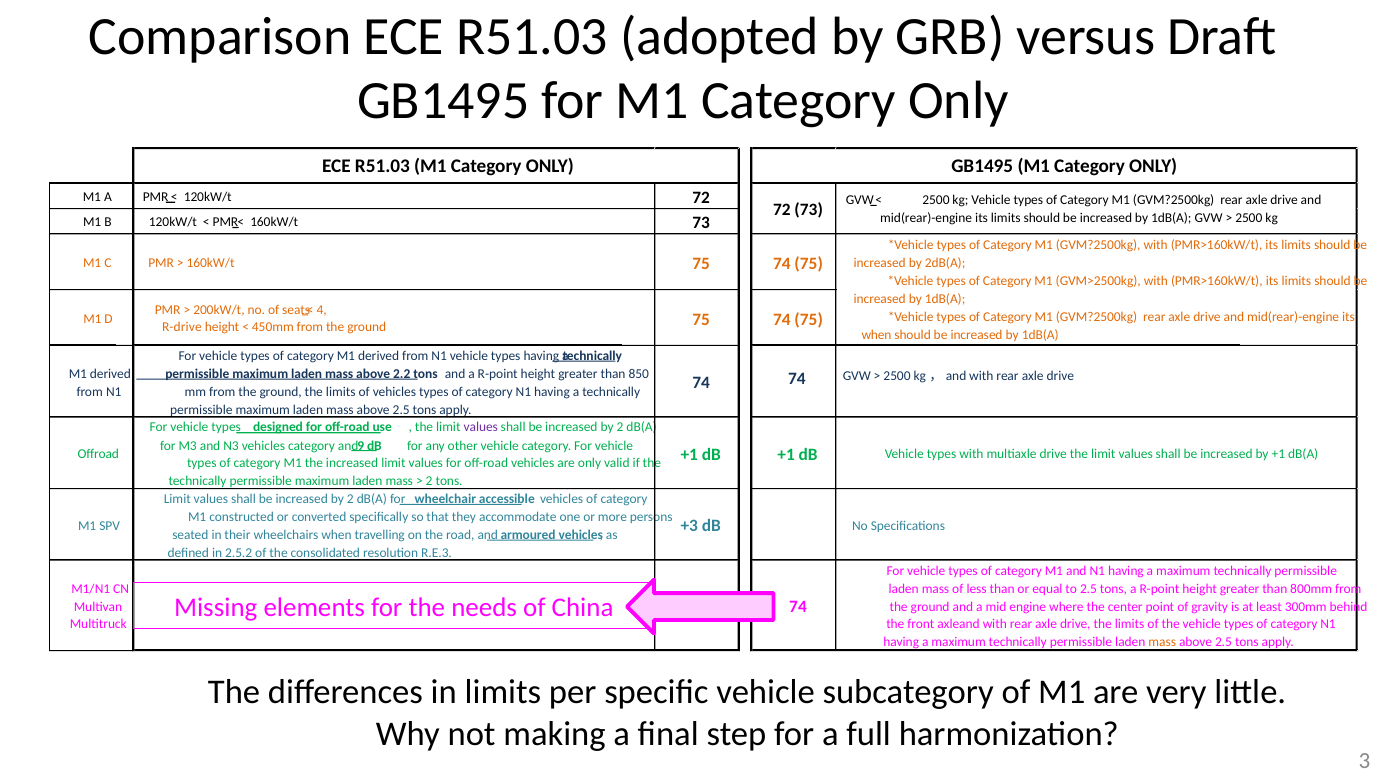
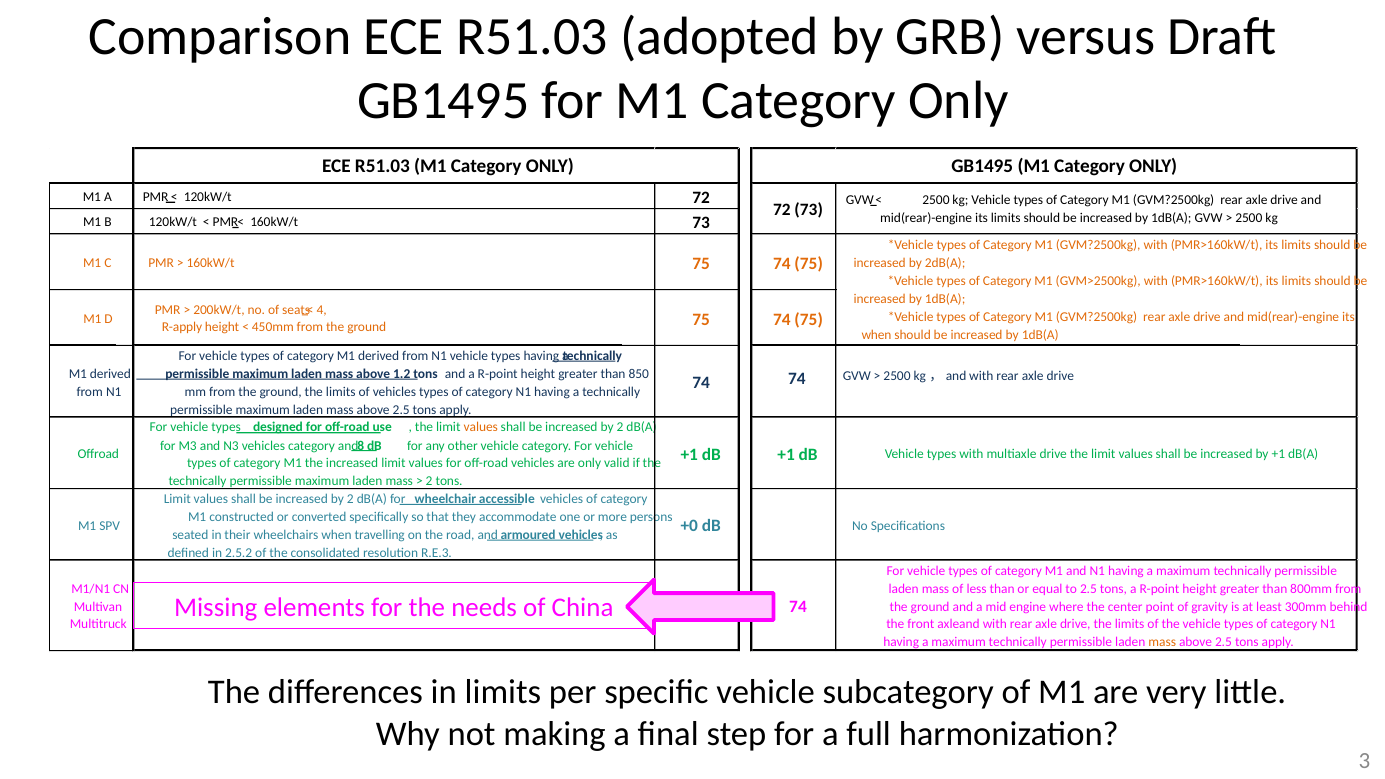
R-drive: R-drive -> R-apply
2.2: 2.2 -> 1.2
values at (481, 428) colour: purple -> orange
9: 9 -> 8
+3: +3 -> +0
